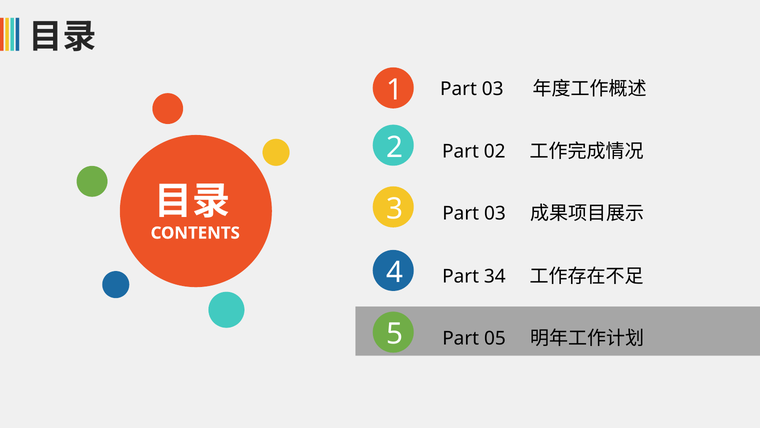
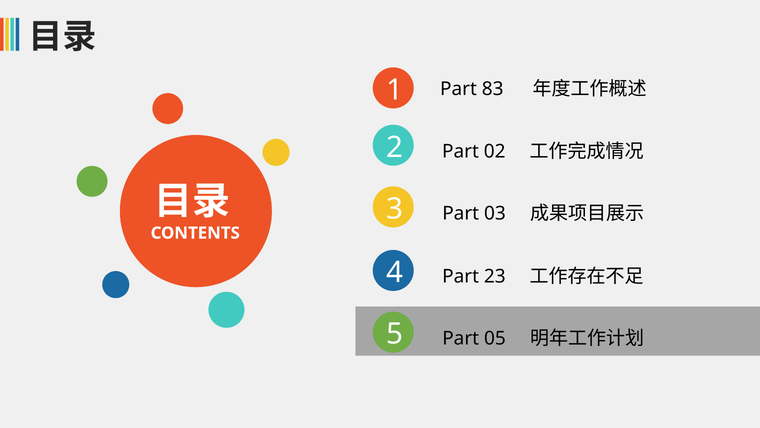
03 at (493, 89): 03 -> 83
34: 34 -> 23
